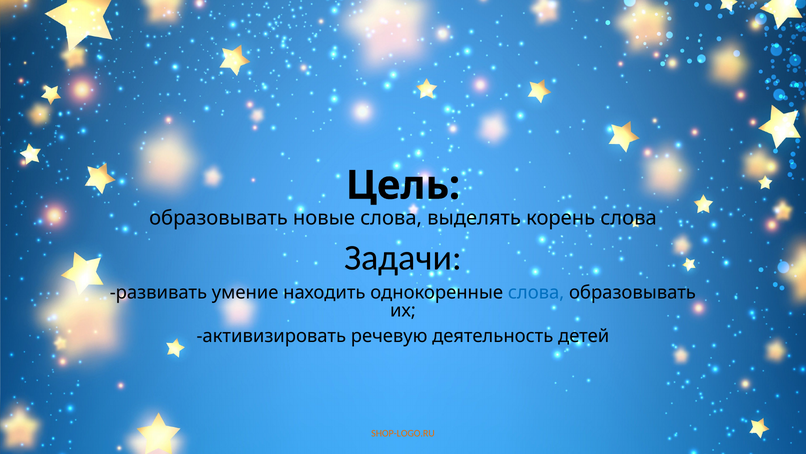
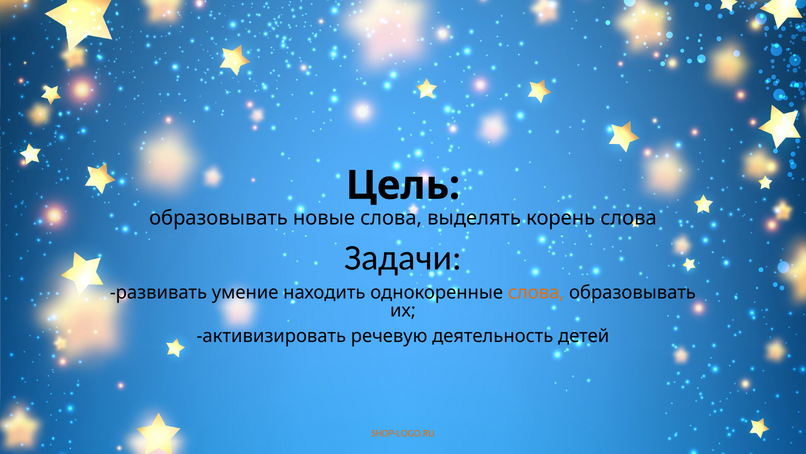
слова at (536, 292) colour: blue -> orange
